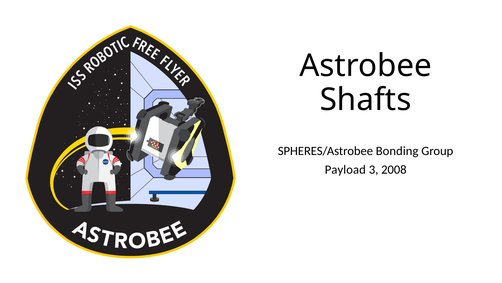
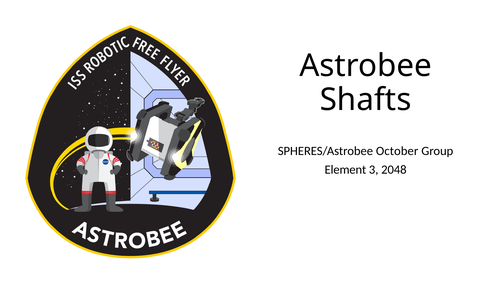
Bonding: Bonding -> October
Payload: Payload -> Element
2008: 2008 -> 2048
